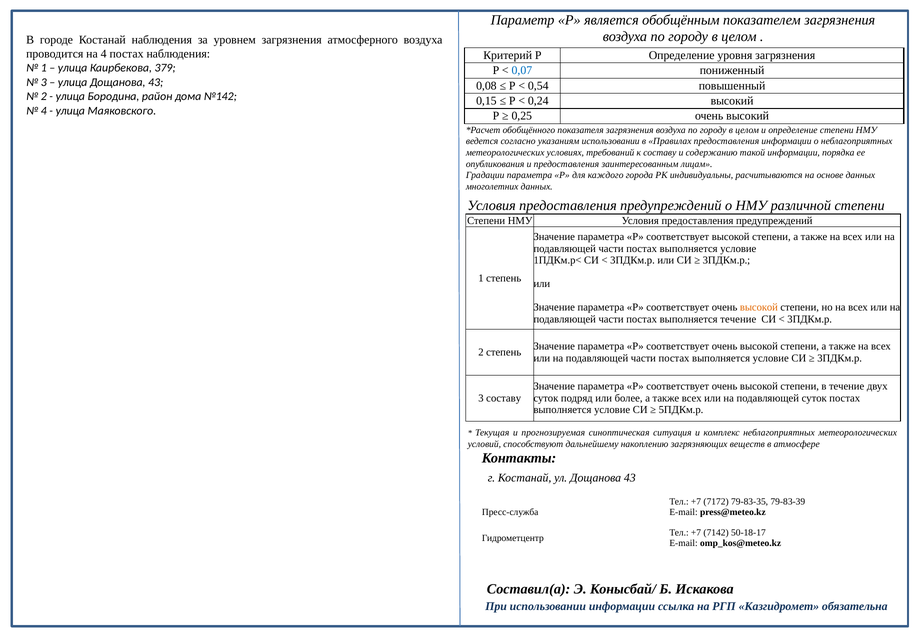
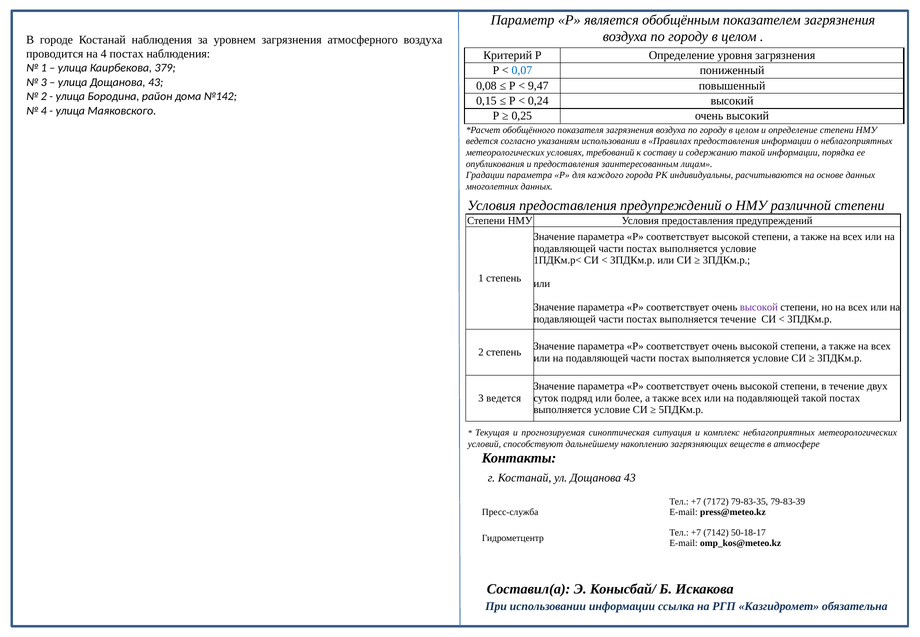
0,54: 0,54 -> 9,47
высокой at (759, 307) colour: orange -> purple
3 составу: составу -> ведется
подавляющей суток: суток -> такой
